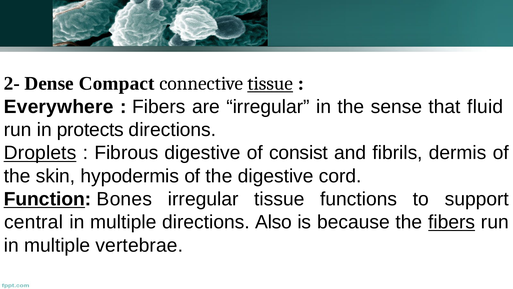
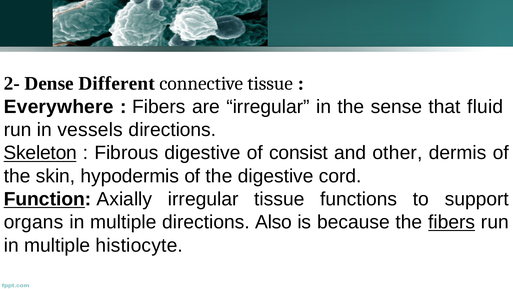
Compact: Compact -> Different
tissue at (270, 83) underline: present -> none
protects: protects -> vessels
Droplets: Droplets -> Skeleton
fibrils: fibrils -> other
Bones: Bones -> Axially
central: central -> organs
vertebrae: vertebrae -> histiocyte
